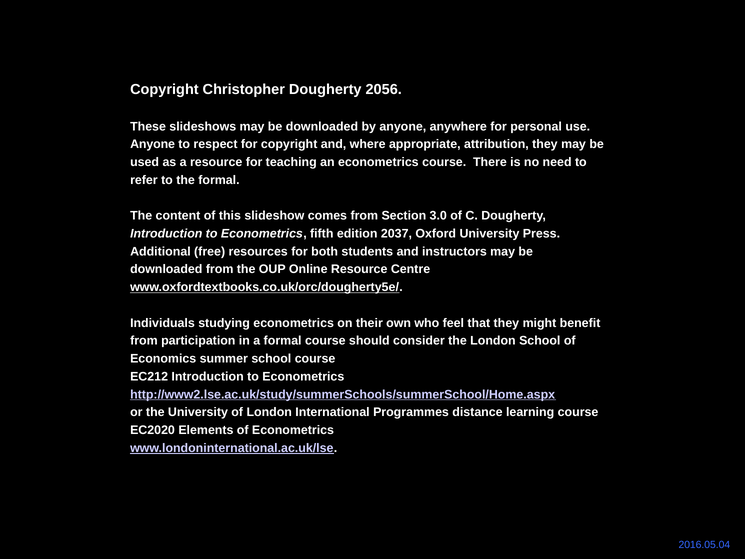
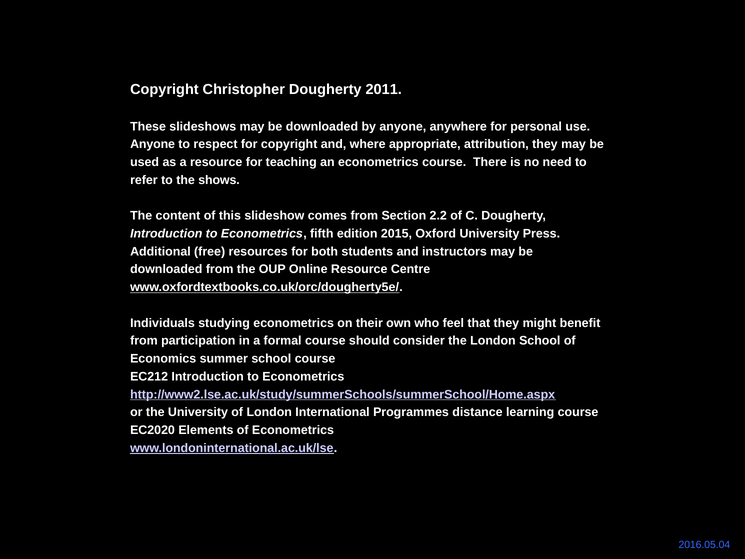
2056: 2056 -> 2011
the formal: formal -> shows
3.0: 3.0 -> 2.2
2037: 2037 -> 2015
